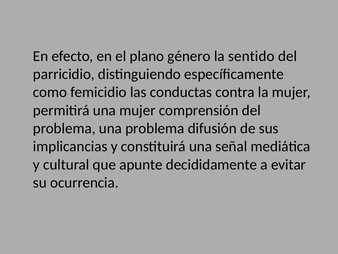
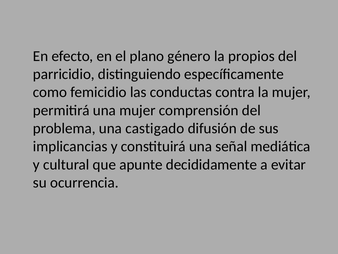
sentido: sentido -> propios
una problema: problema -> castigado
